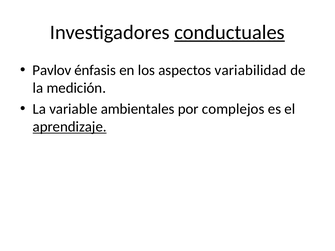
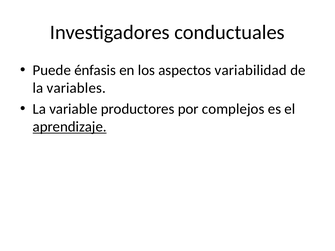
conductuales underline: present -> none
Pavlov: Pavlov -> Puede
medición: medición -> variables
ambientales: ambientales -> productores
